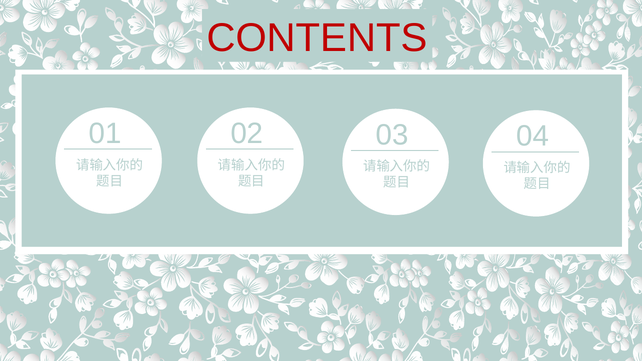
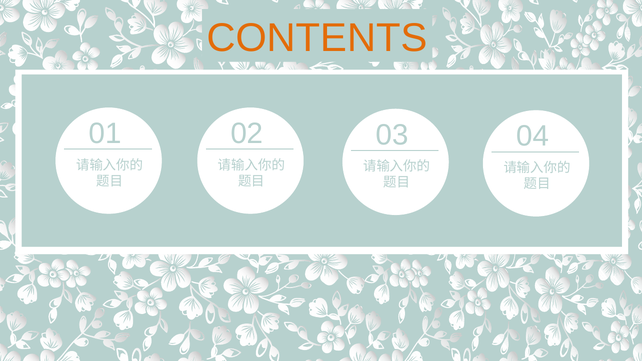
CONTENTS colour: red -> orange
